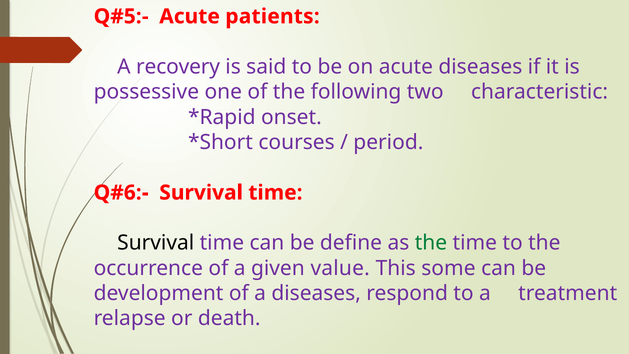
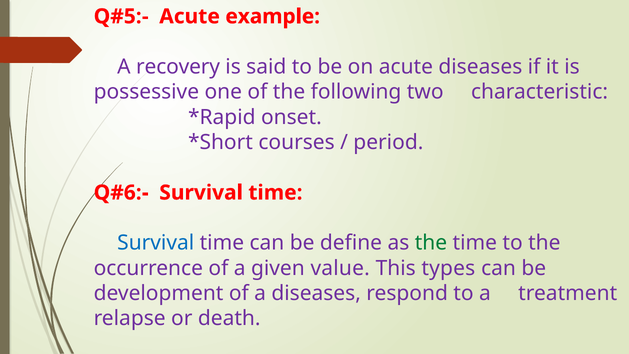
patients: patients -> example
Survival at (156, 243) colour: black -> blue
some: some -> types
